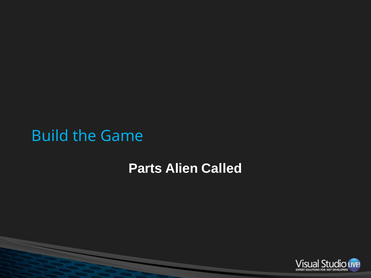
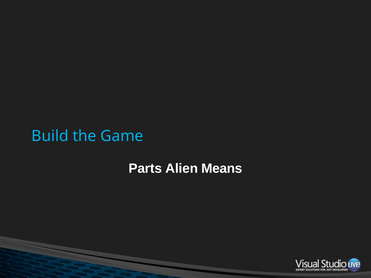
Called: Called -> Means
